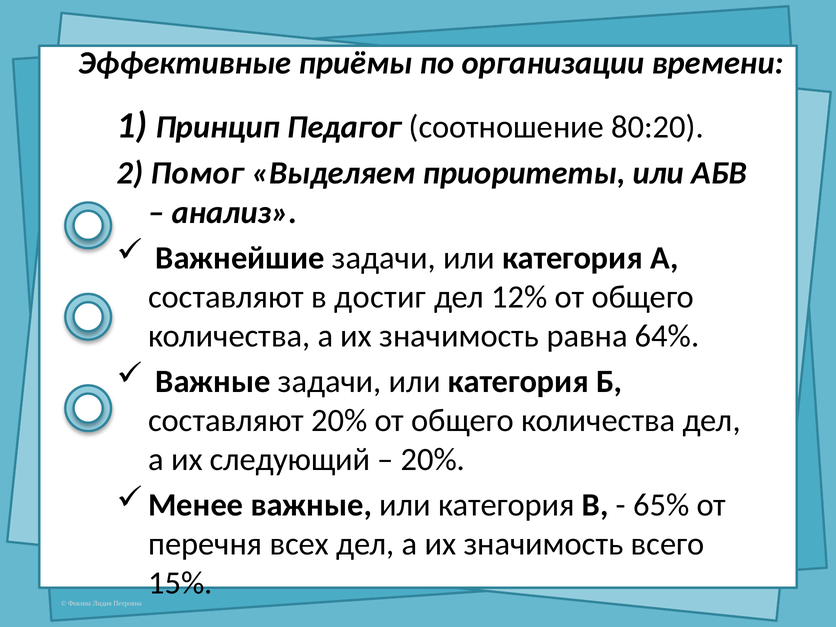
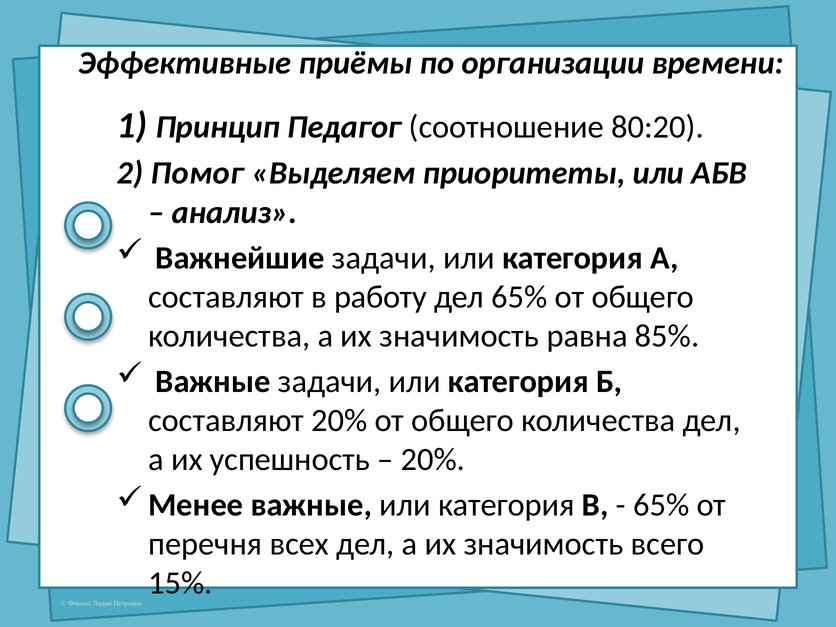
достиг: достиг -> работу
дел 12%: 12% -> 65%
64%: 64% -> 85%
следующий: следующий -> успешность
